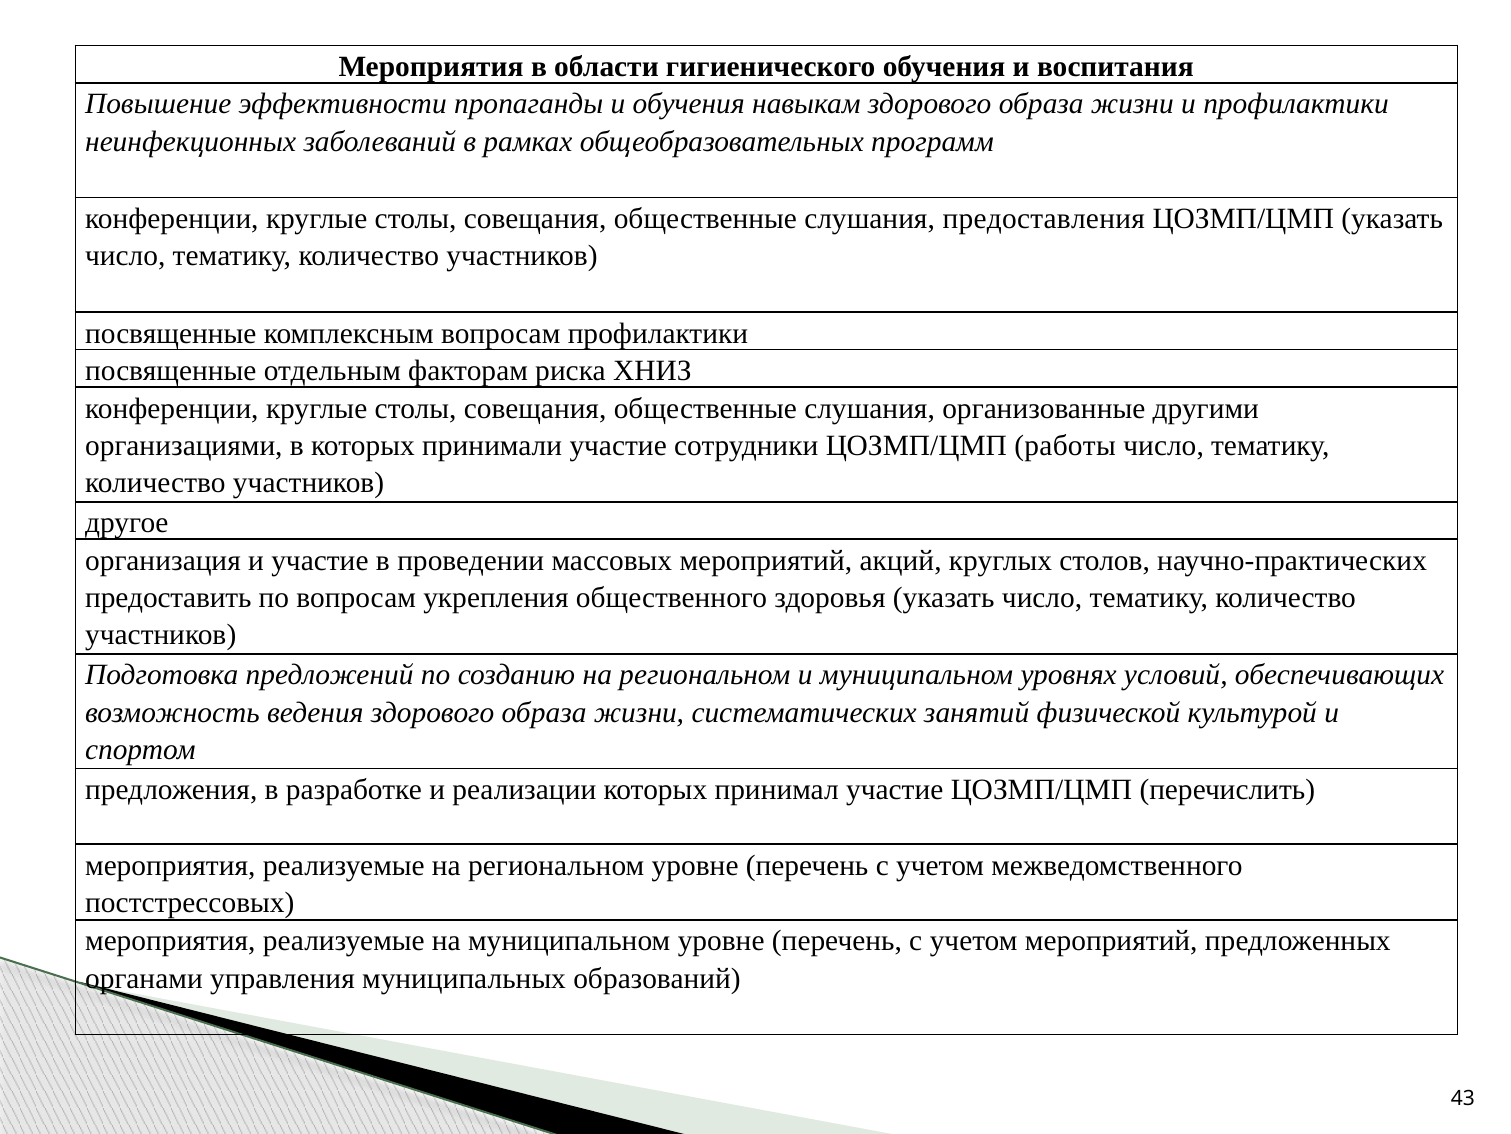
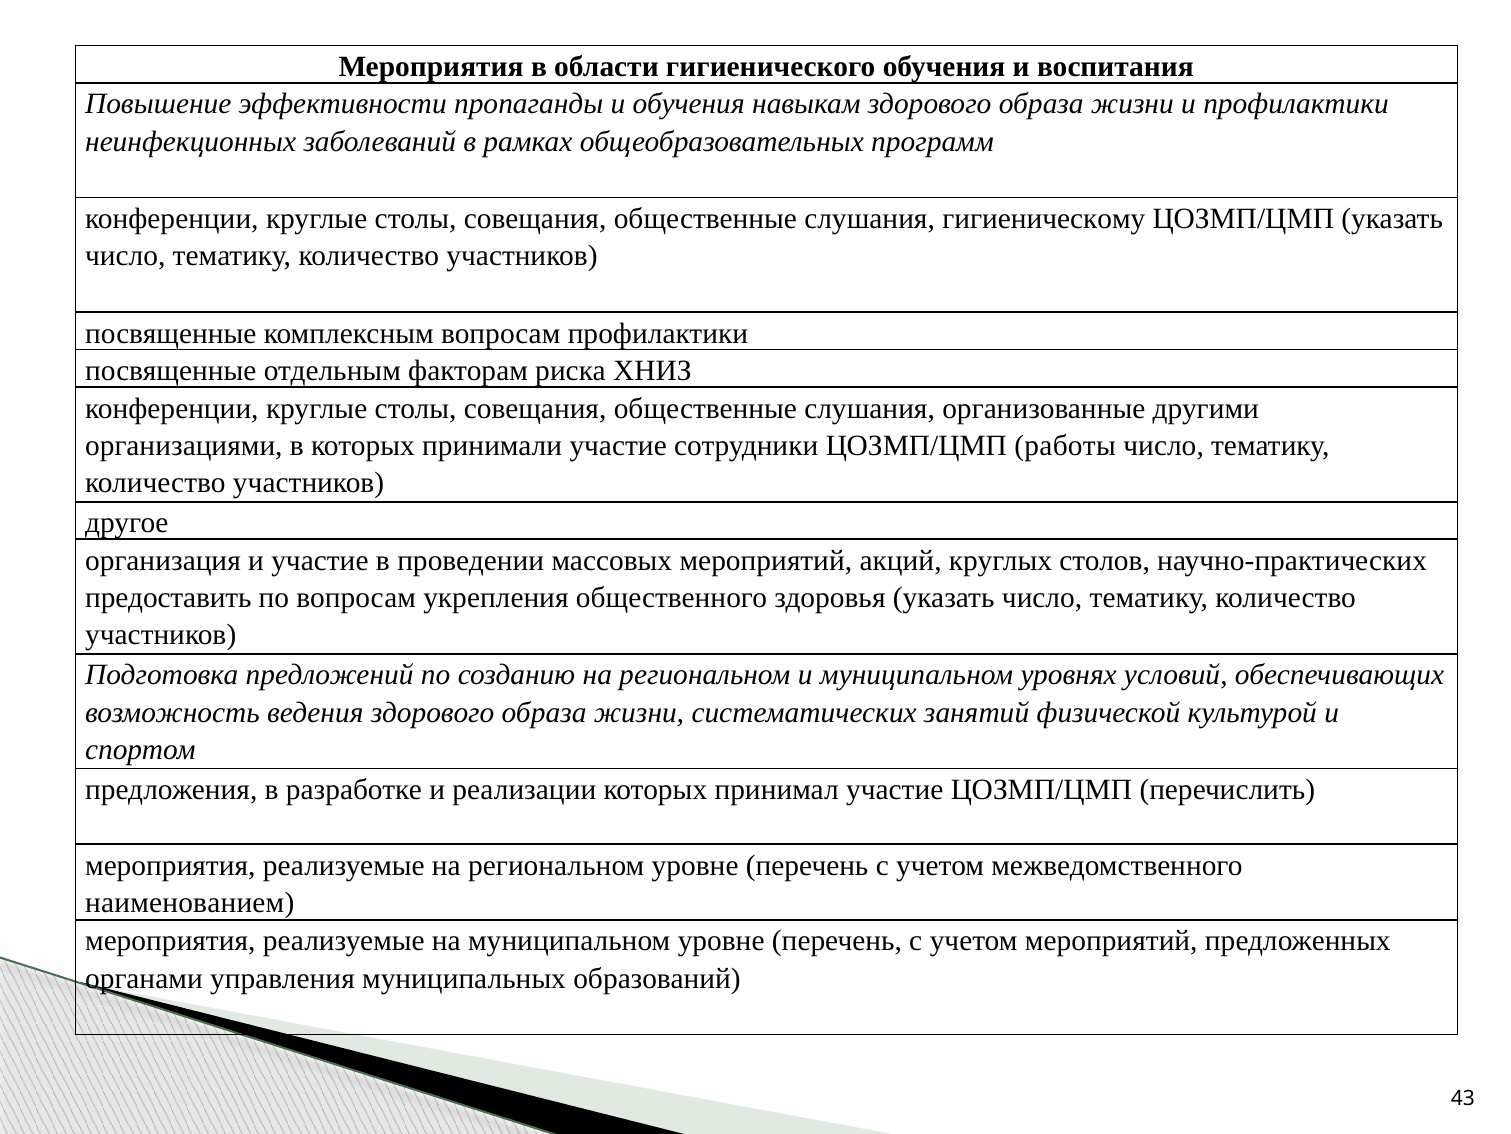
предоставления: предоставления -> гигиеническому
постстрессовых: постстрессовых -> наименованием
